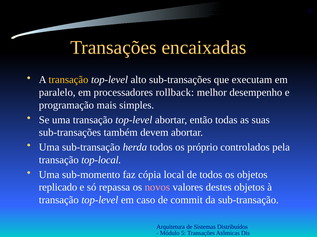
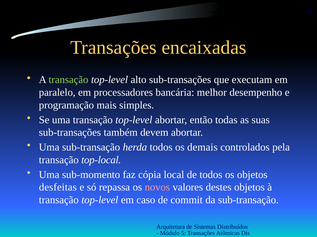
transação at (68, 80) colour: yellow -> light green
rollback: rollback -> bancária
próprio: próprio -> demais
replicado: replicado -> desfeitas
